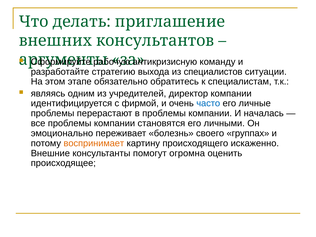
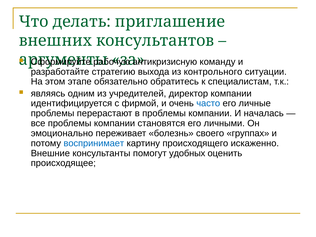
специалистов: специалистов -> контрольного
воспринимает colour: orange -> blue
огромна: огромна -> удобных
